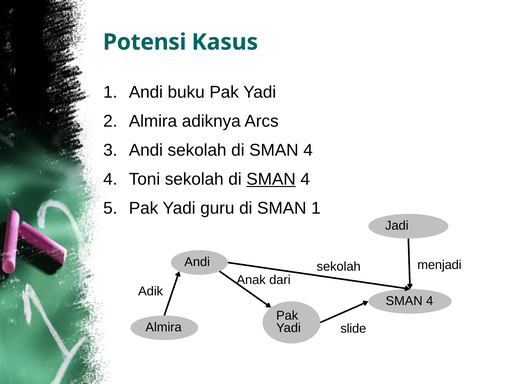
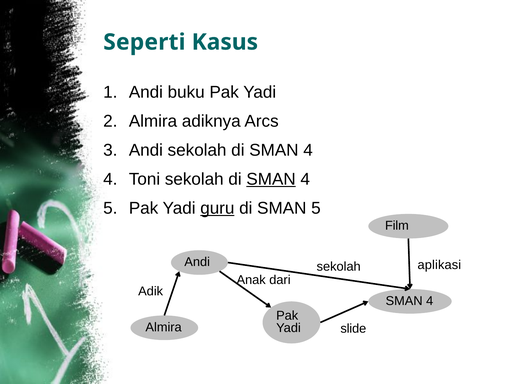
Potensi: Potensi -> Seperti
guru underline: none -> present
SMAN 1: 1 -> 5
Jadi: Jadi -> Film
menjadi: menjadi -> aplikasi
